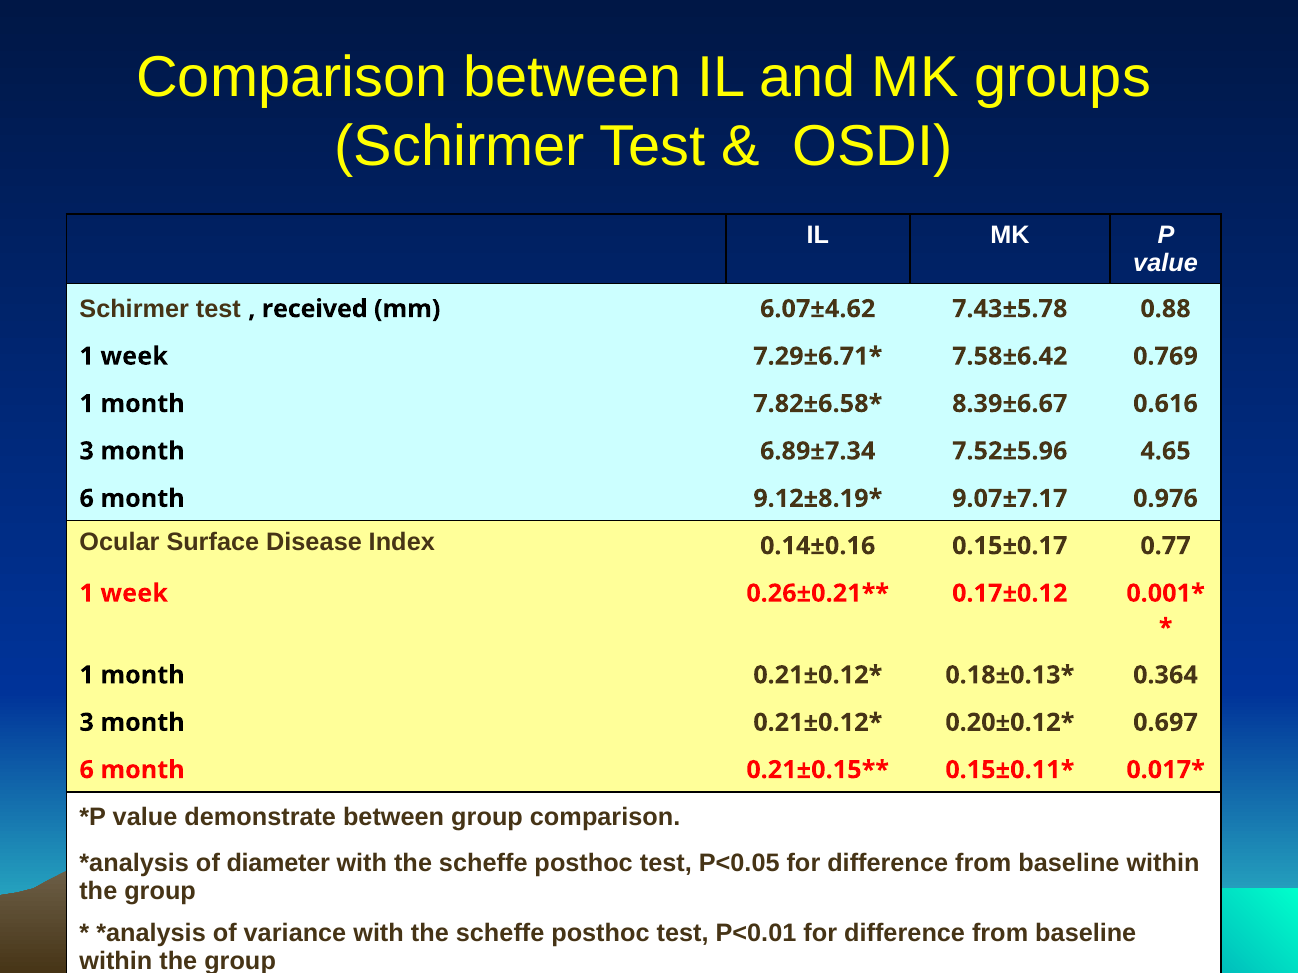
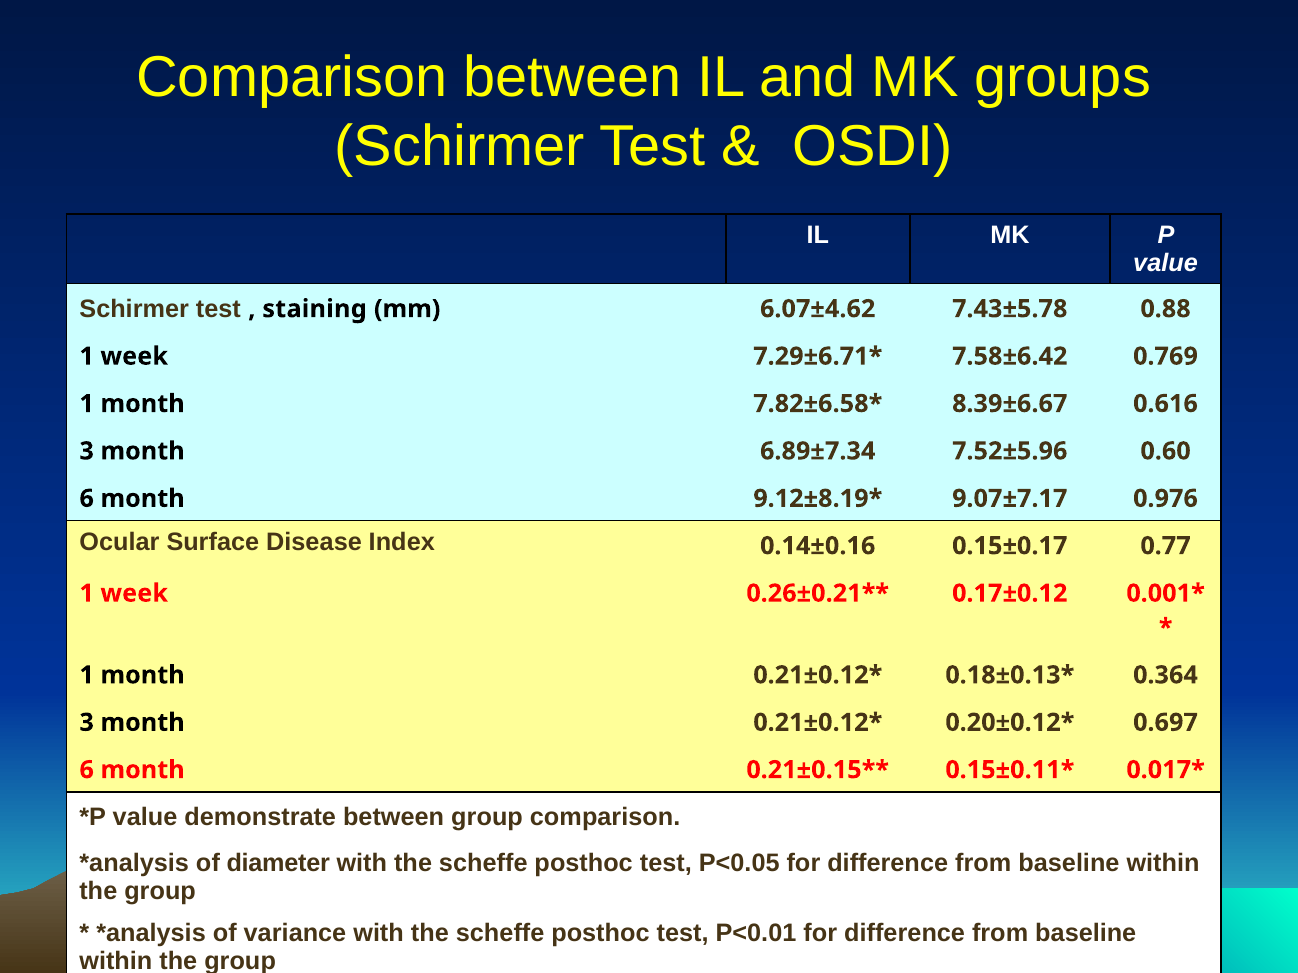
received: received -> staining
4.65: 4.65 -> 0.60
